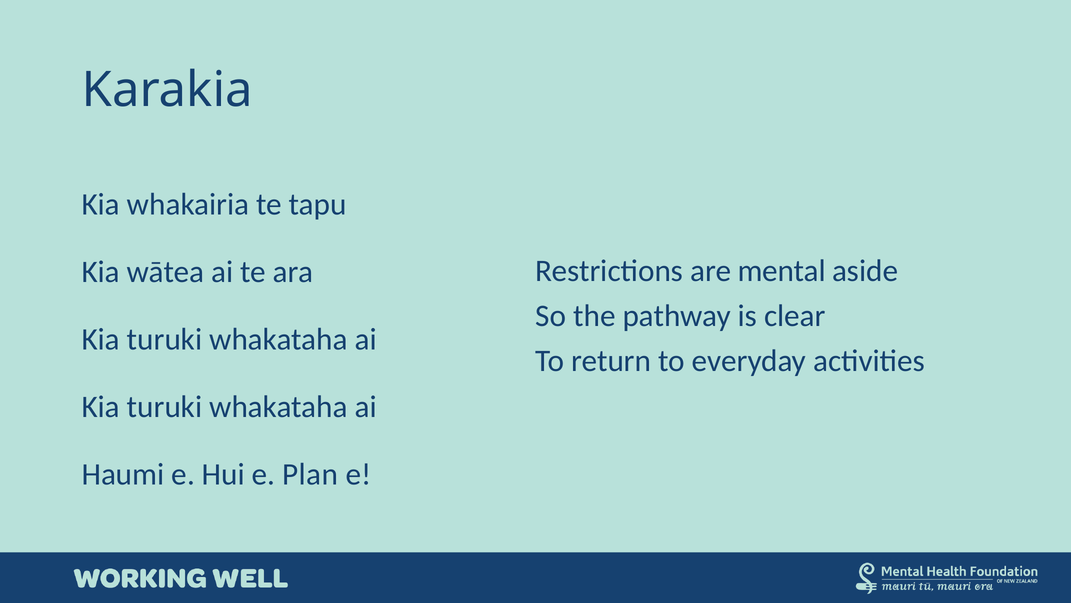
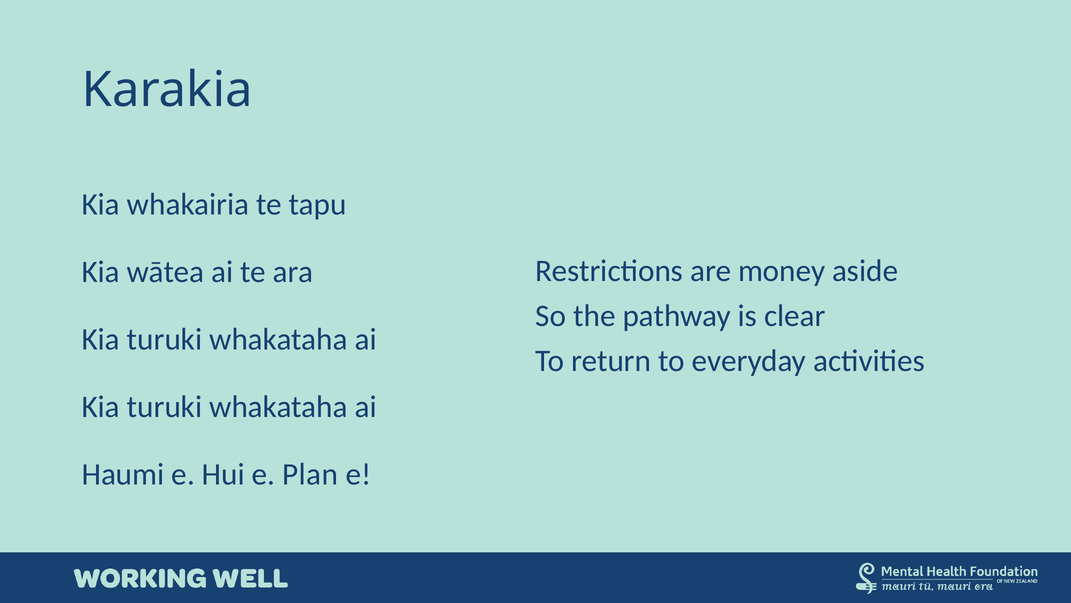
mental: mental -> money
